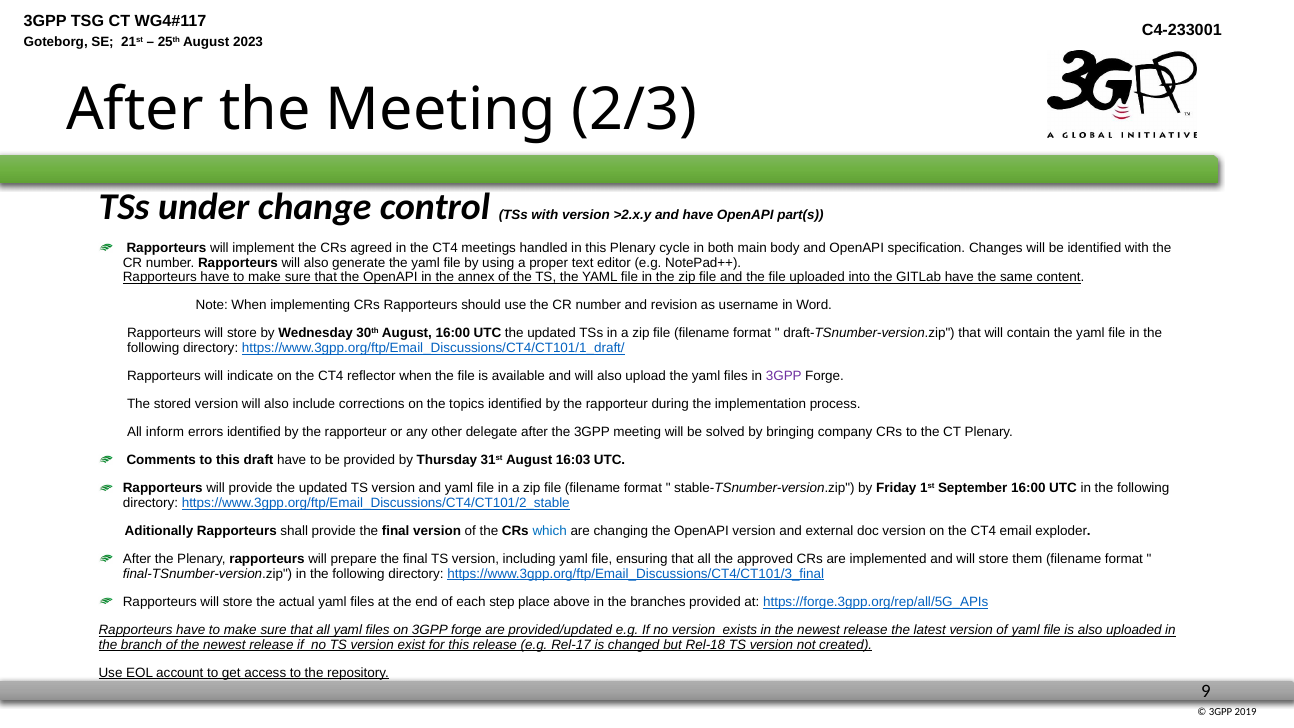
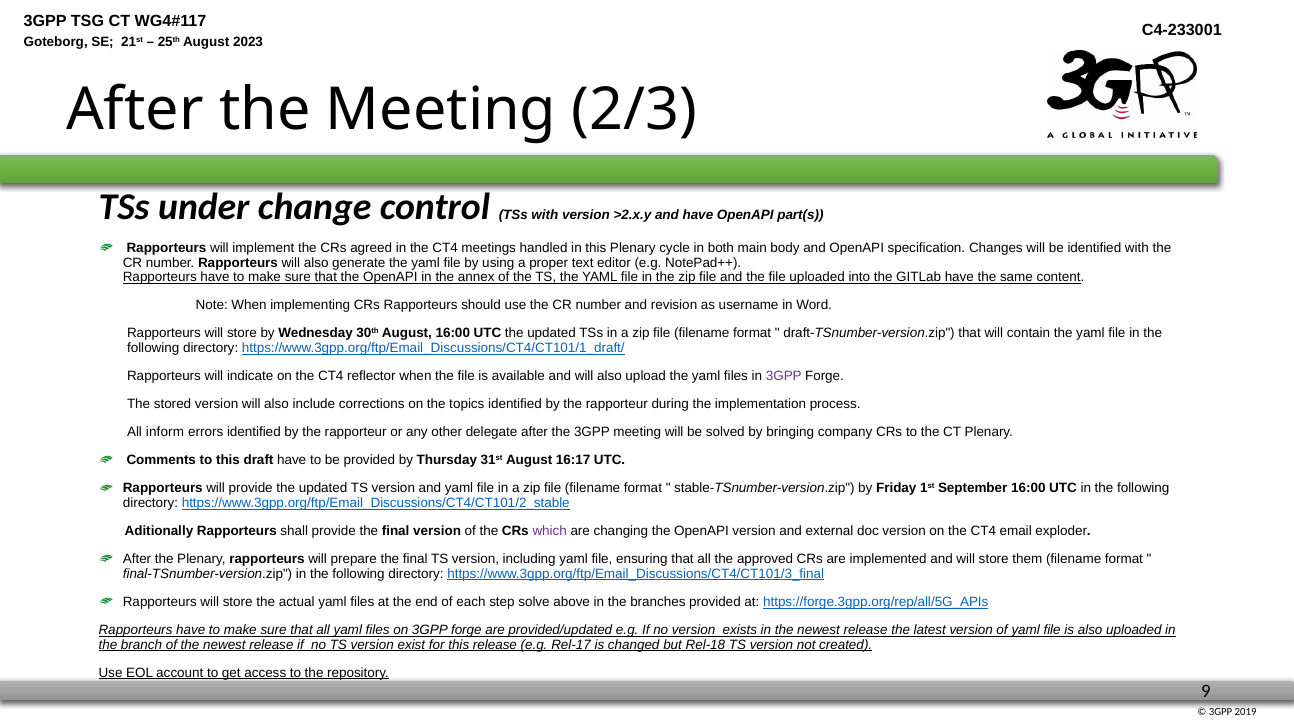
16:03: 16:03 -> 16:17
which colour: blue -> purple
place: place -> solve
